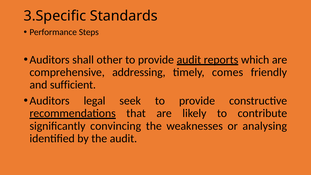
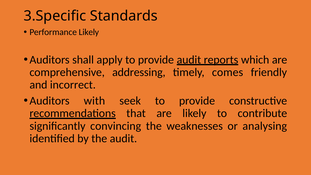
Performance Steps: Steps -> Likely
other: other -> apply
sufficient: sufficient -> incorrect
legal: legal -> with
